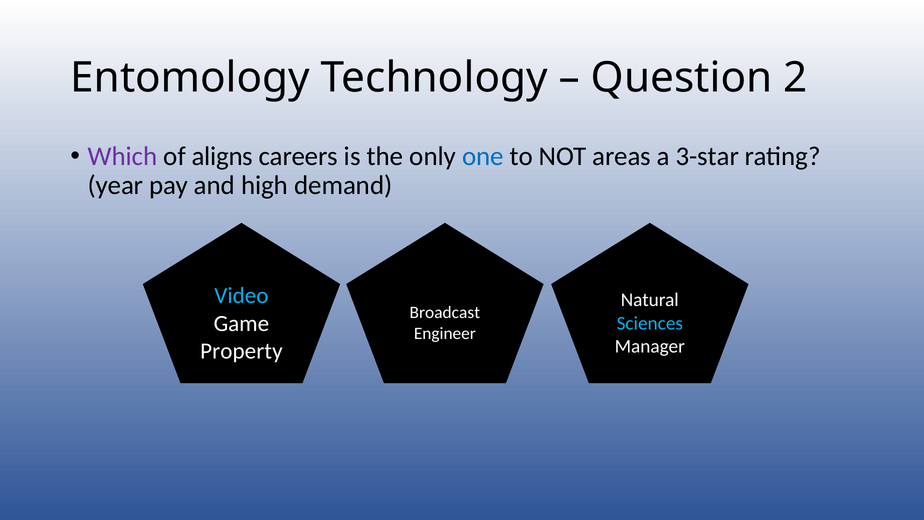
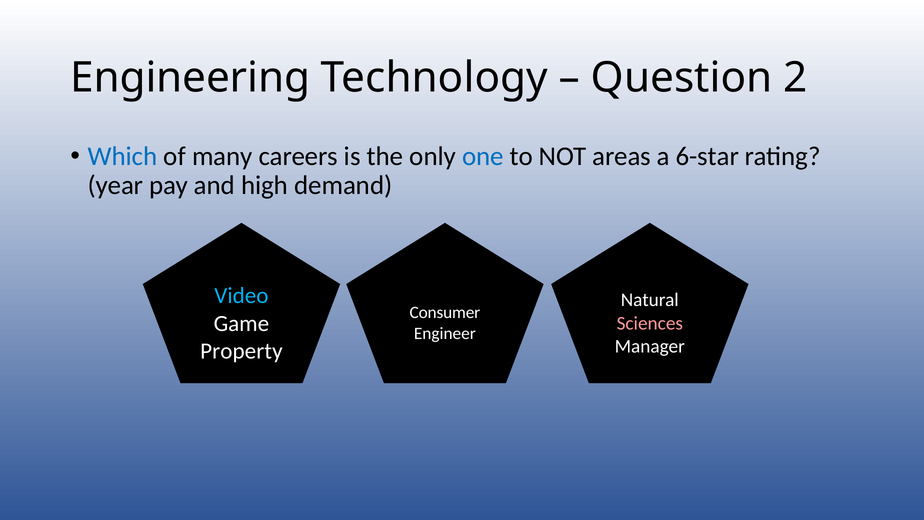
Entomology: Entomology -> Engineering
Which colour: purple -> blue
aligns: aligns -> many
3-star: 3-star -> 6-star
Broadcast: Broadcast -> Consumer
Sciences colour: light blue -> pink
